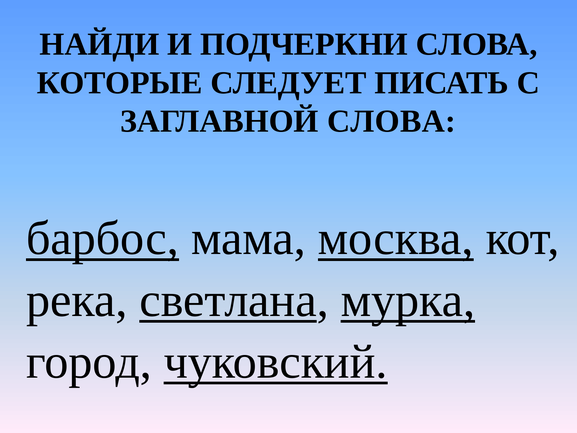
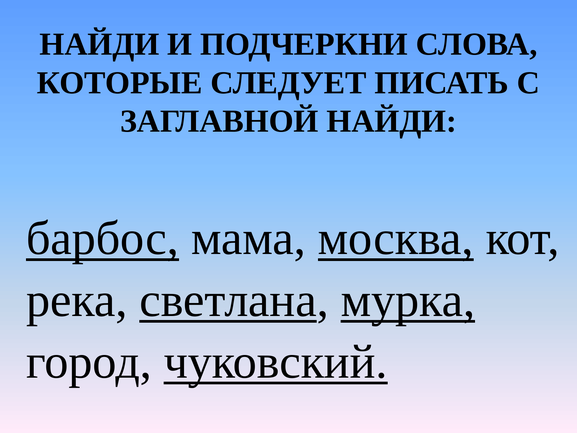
ЗАГЛАВНОЙ СЛОВА: СЛОВА -> НАЙДИ
